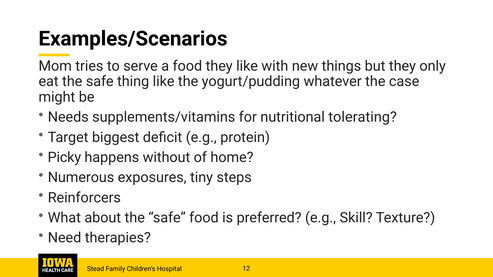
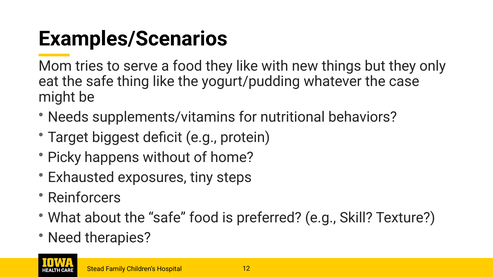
tolerating: tolerating -> behaviors
Numerous: Numerous -> Exhausted
